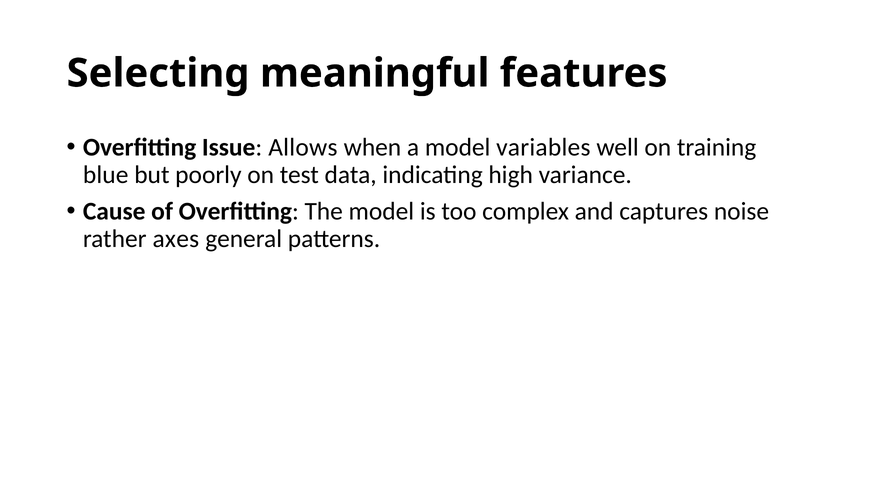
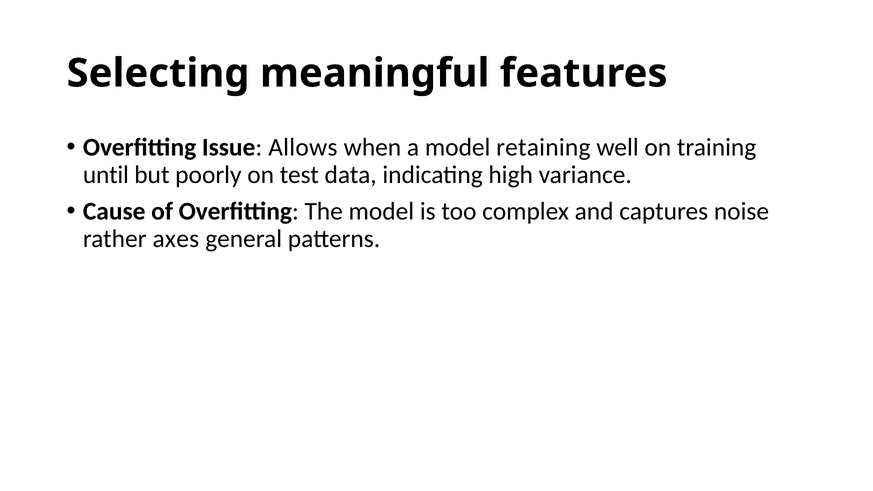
variables: variables -> retaining
blue: blue -> until
